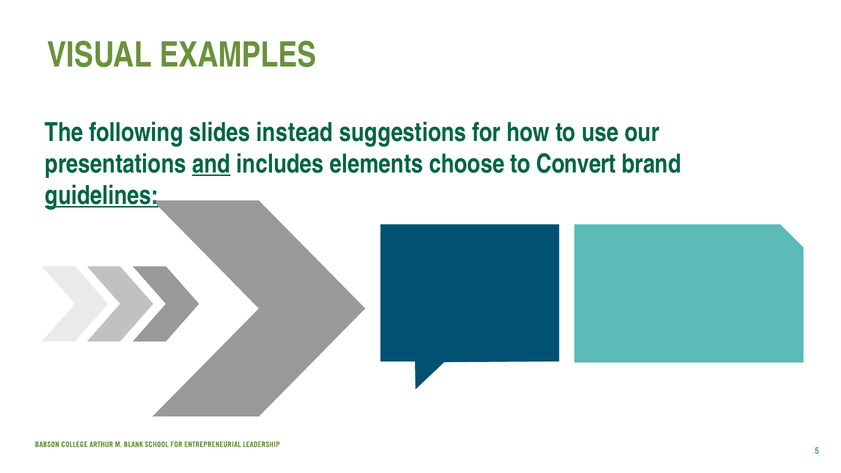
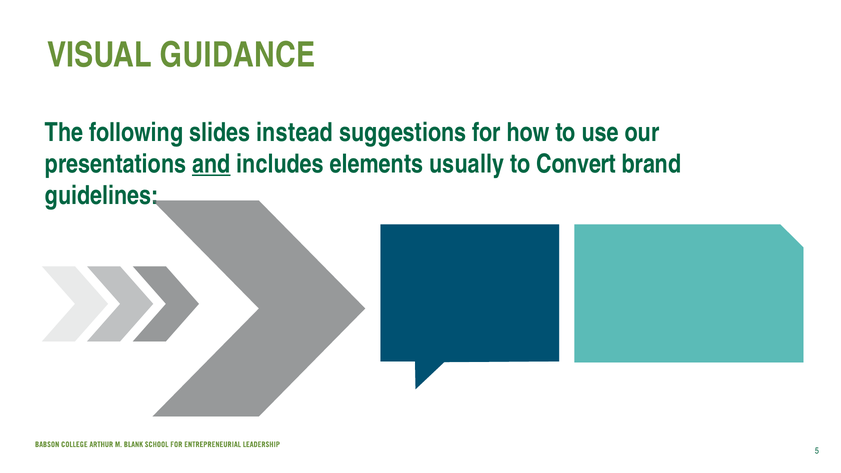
EXAMPLES: EXAMPLES -> GUIDANCE
choose: choose -> usually
guidelines underline: present -> none
